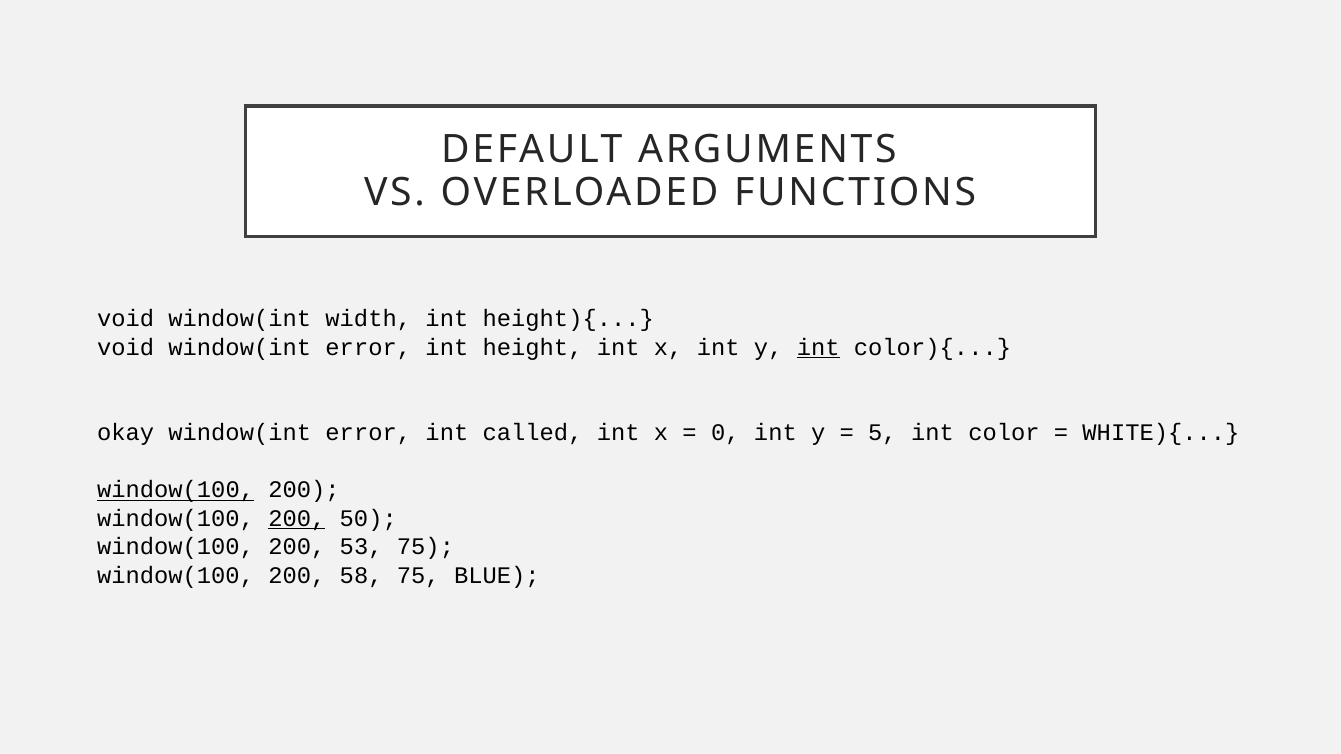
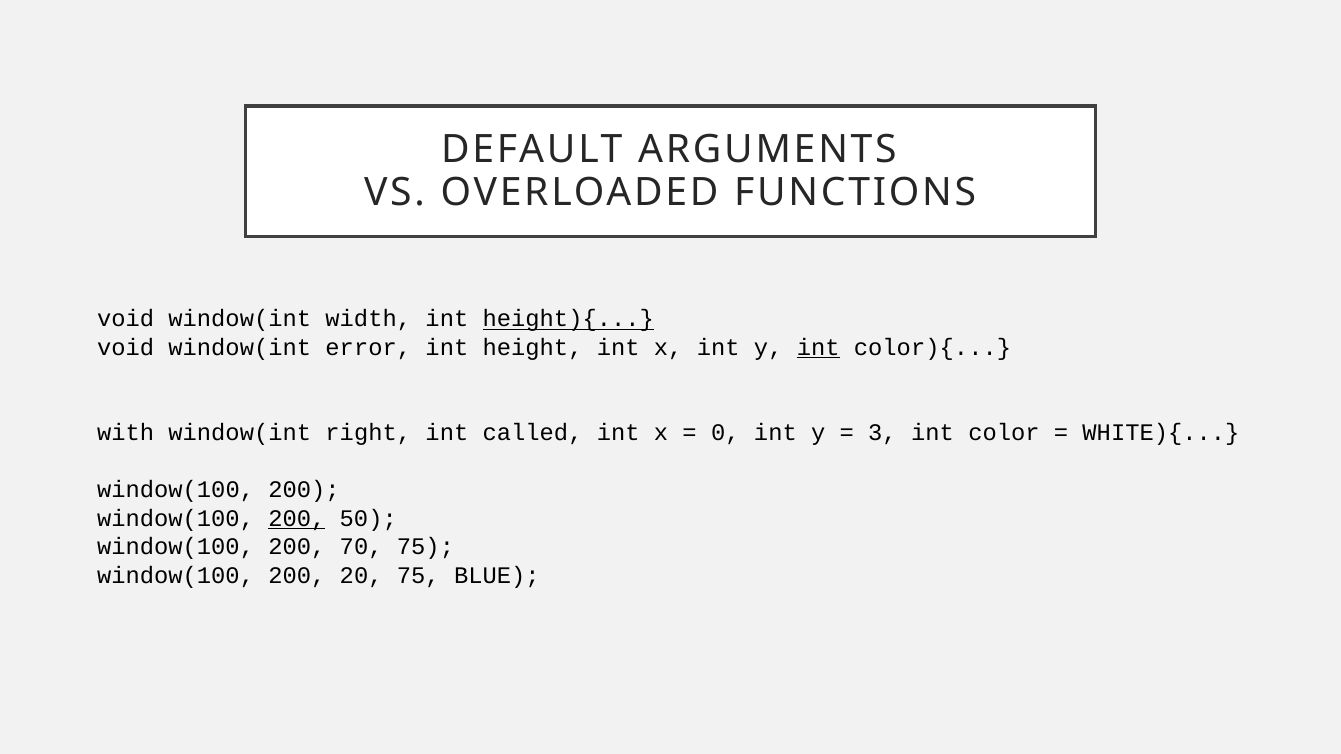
height){ underline: none -> present
okay: okay -> with
error at (368, 433): error -> right
5: 5 -> 3
window(100 at (176, 490) underline: present -> none
53: 53 -> 70
58: 58 -> 20
